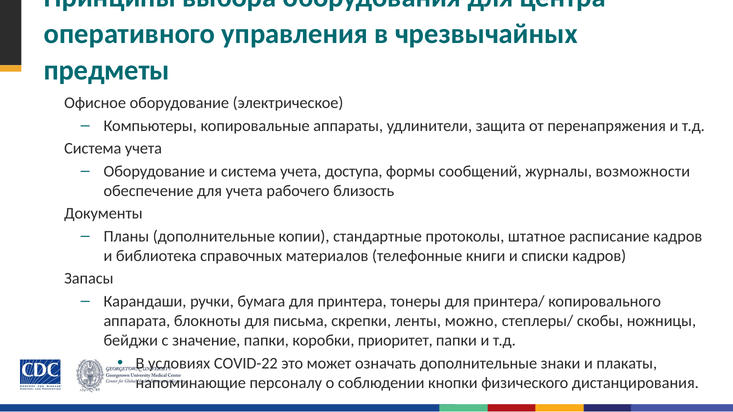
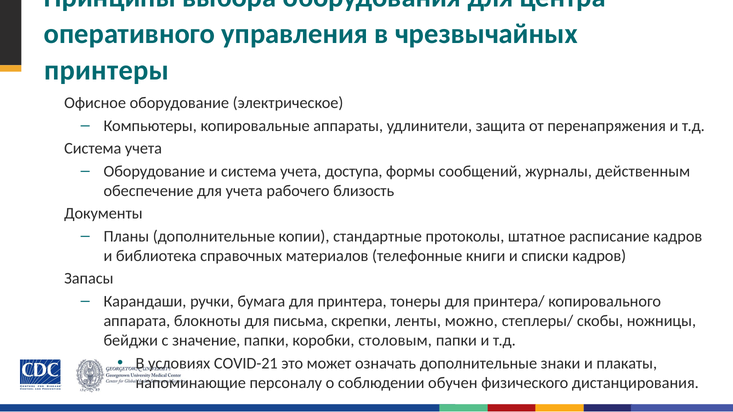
предметы: предметы -> принтеры
возможности: возможности -> действенным
приоритет: приоритет -> столовым
COVID-22: COVID-22 -> COVID-21
кнопки: кнопки -> обучен
